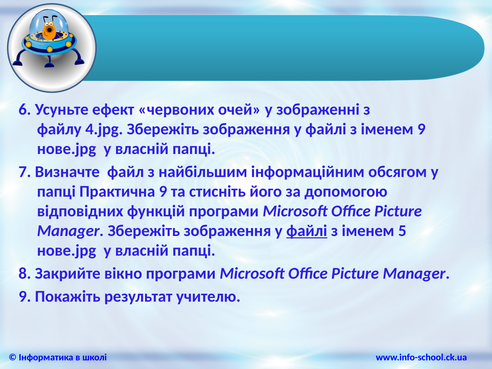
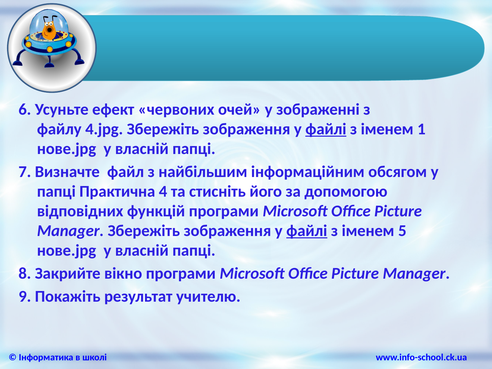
файлі at (326, 129) underline: none -> present
іменем 9: 9 -> 1
Практична 9: 9 -> 4
